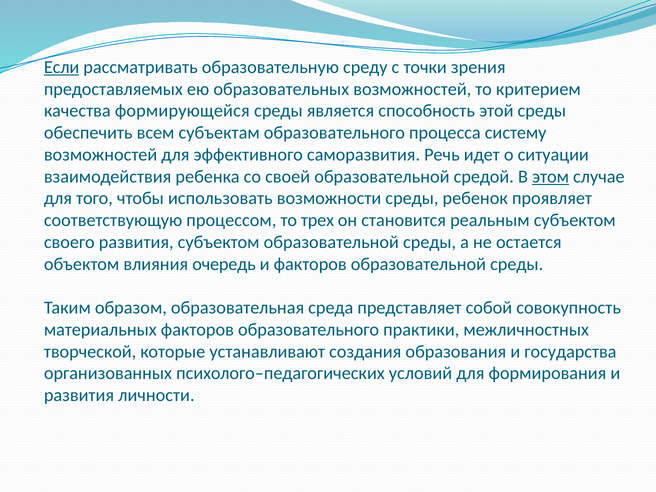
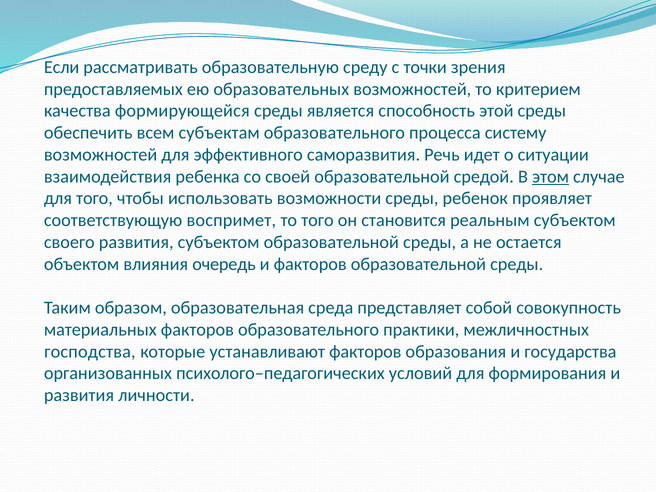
Если underline: present -> none
процессом: процессом -> воспримет
то трех: трех -> того
творческой: творческой -> господства
устанавливают создания: создания -> факторов
